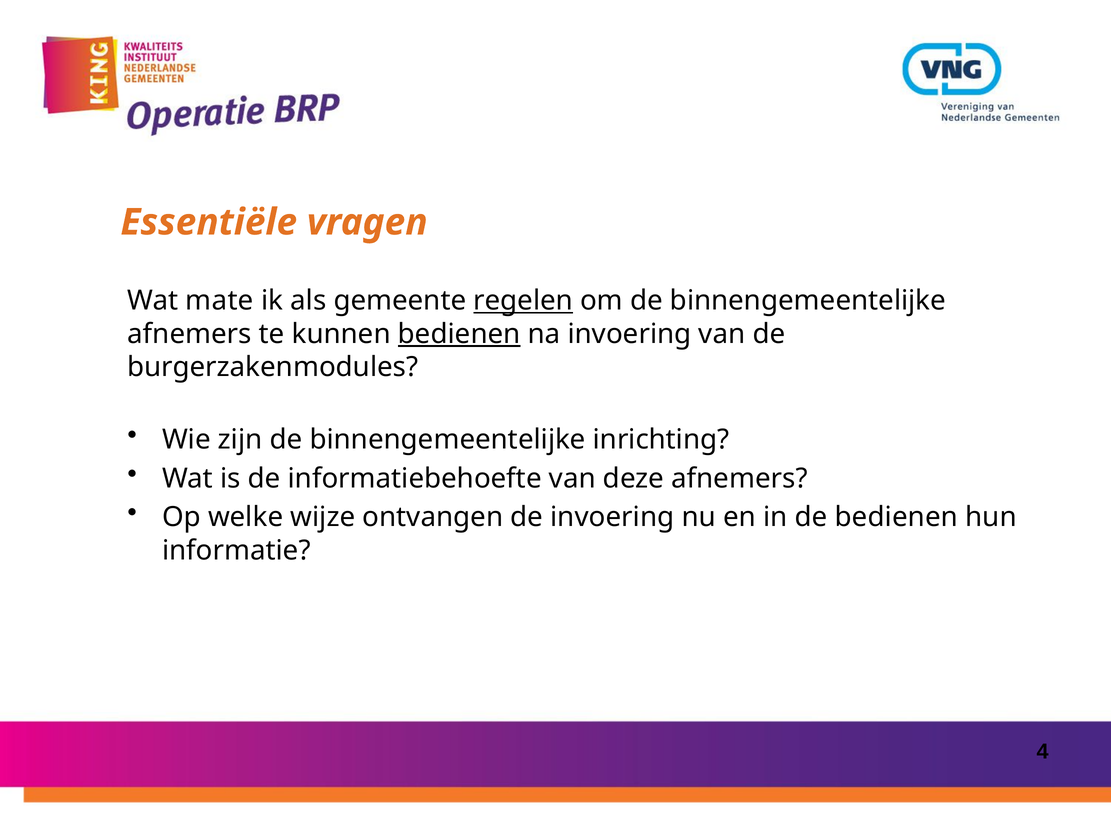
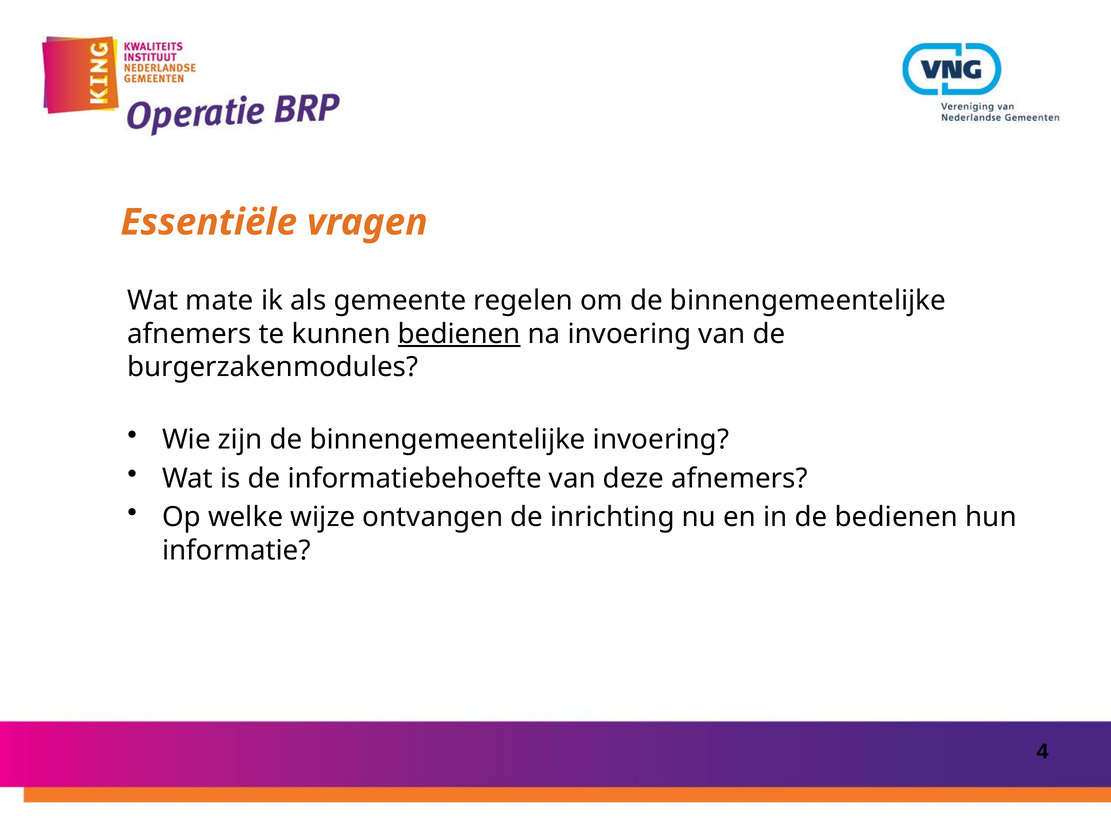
regelen underline: present -> none
binnengemeentelijke inrichting: inrichting -> invoering
de invoering: invoering -> inrichting
